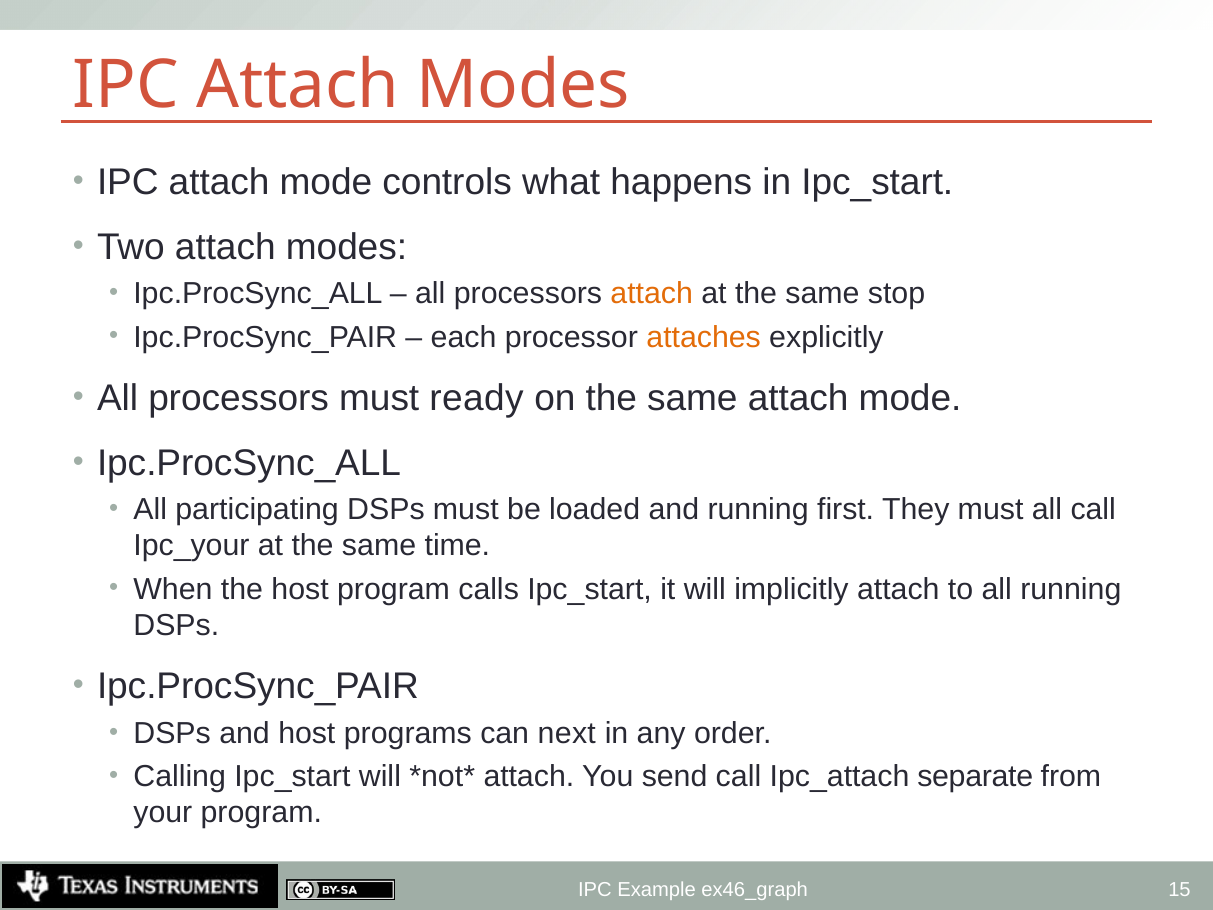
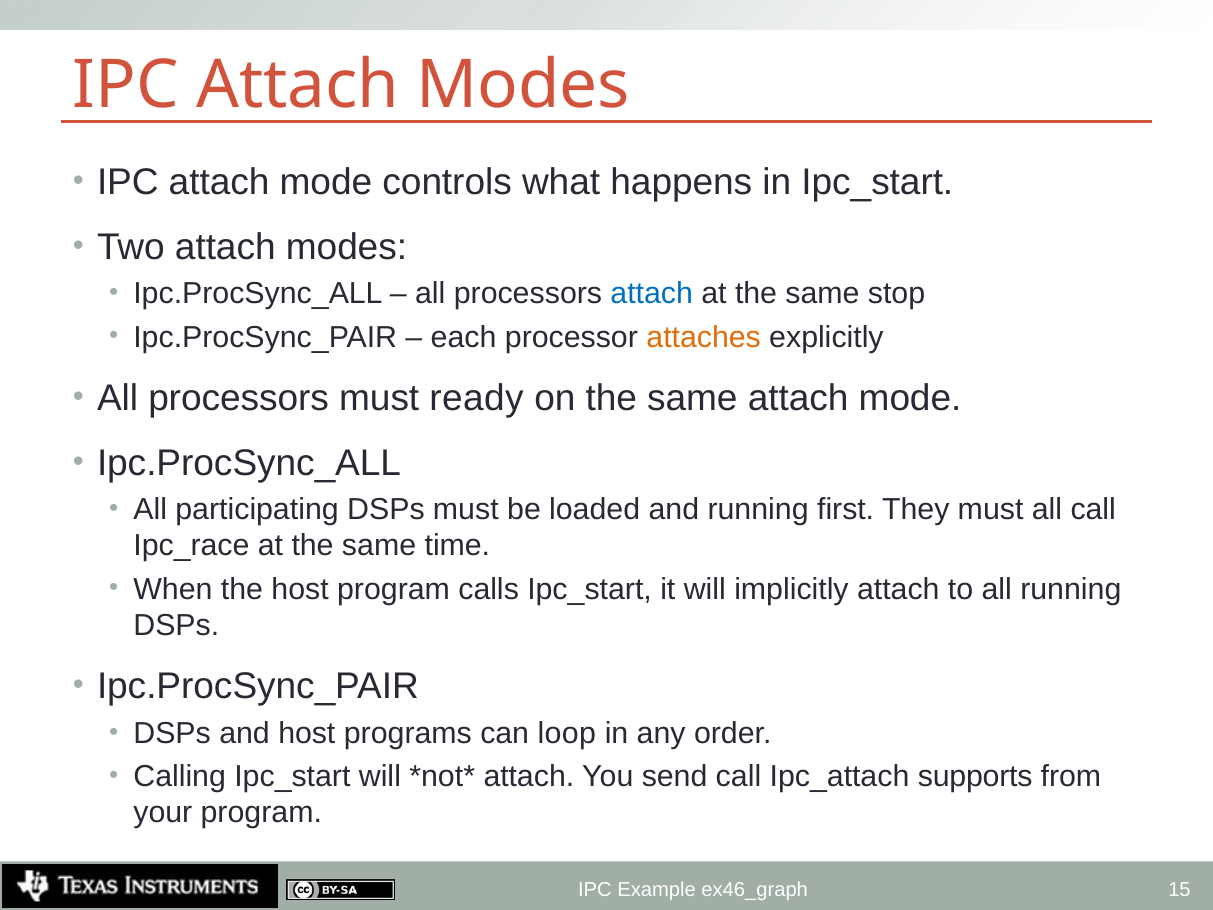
attach at (652, 294) colour: orange -> blue
Ipc_your: Ipc_your -> Ipc_race
next: next -> loop
separate: separate -> supports
